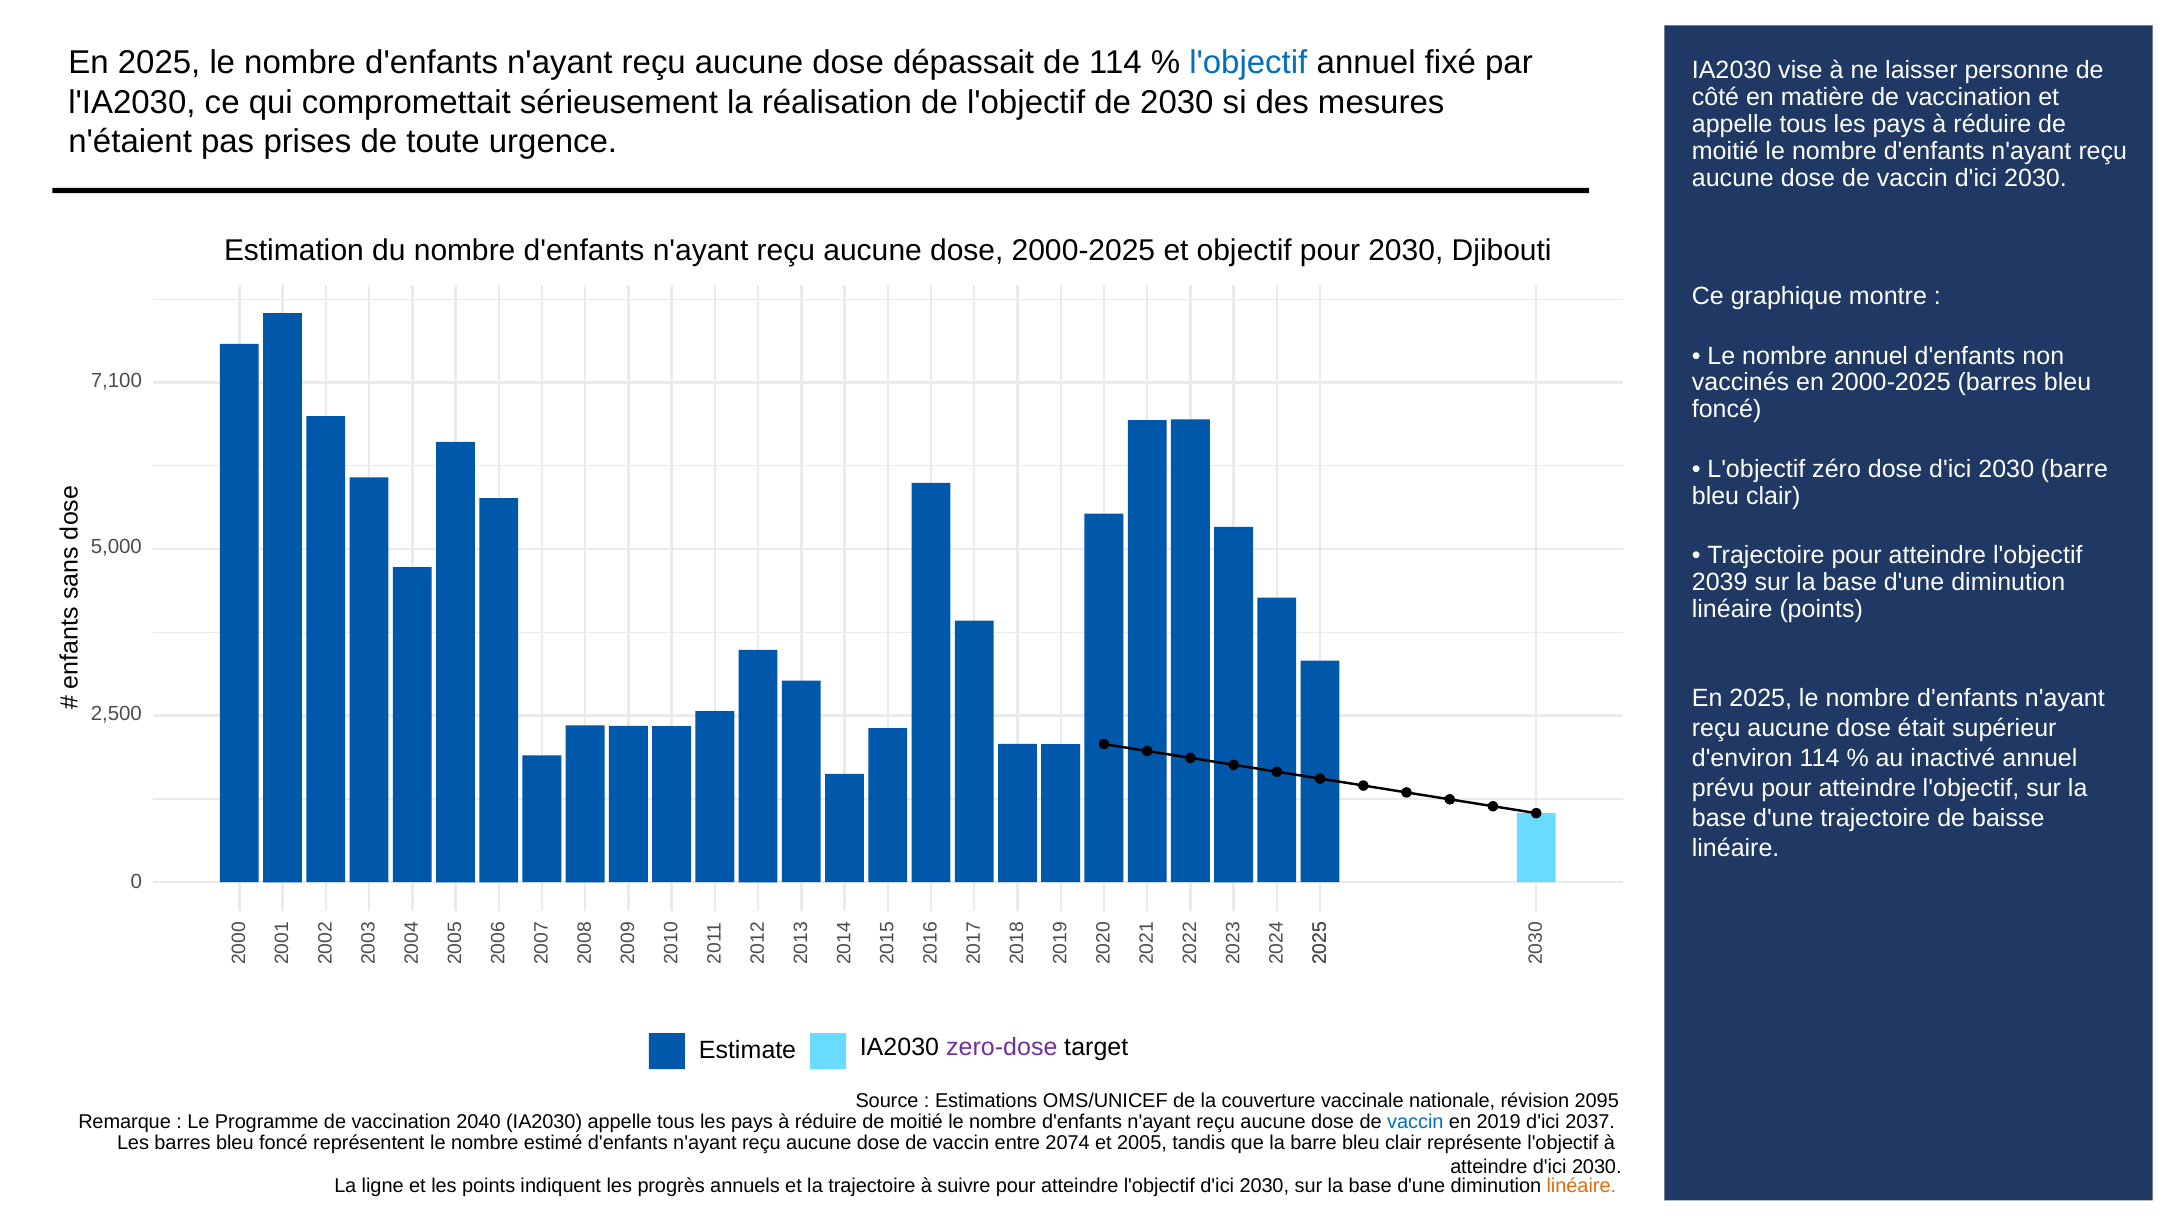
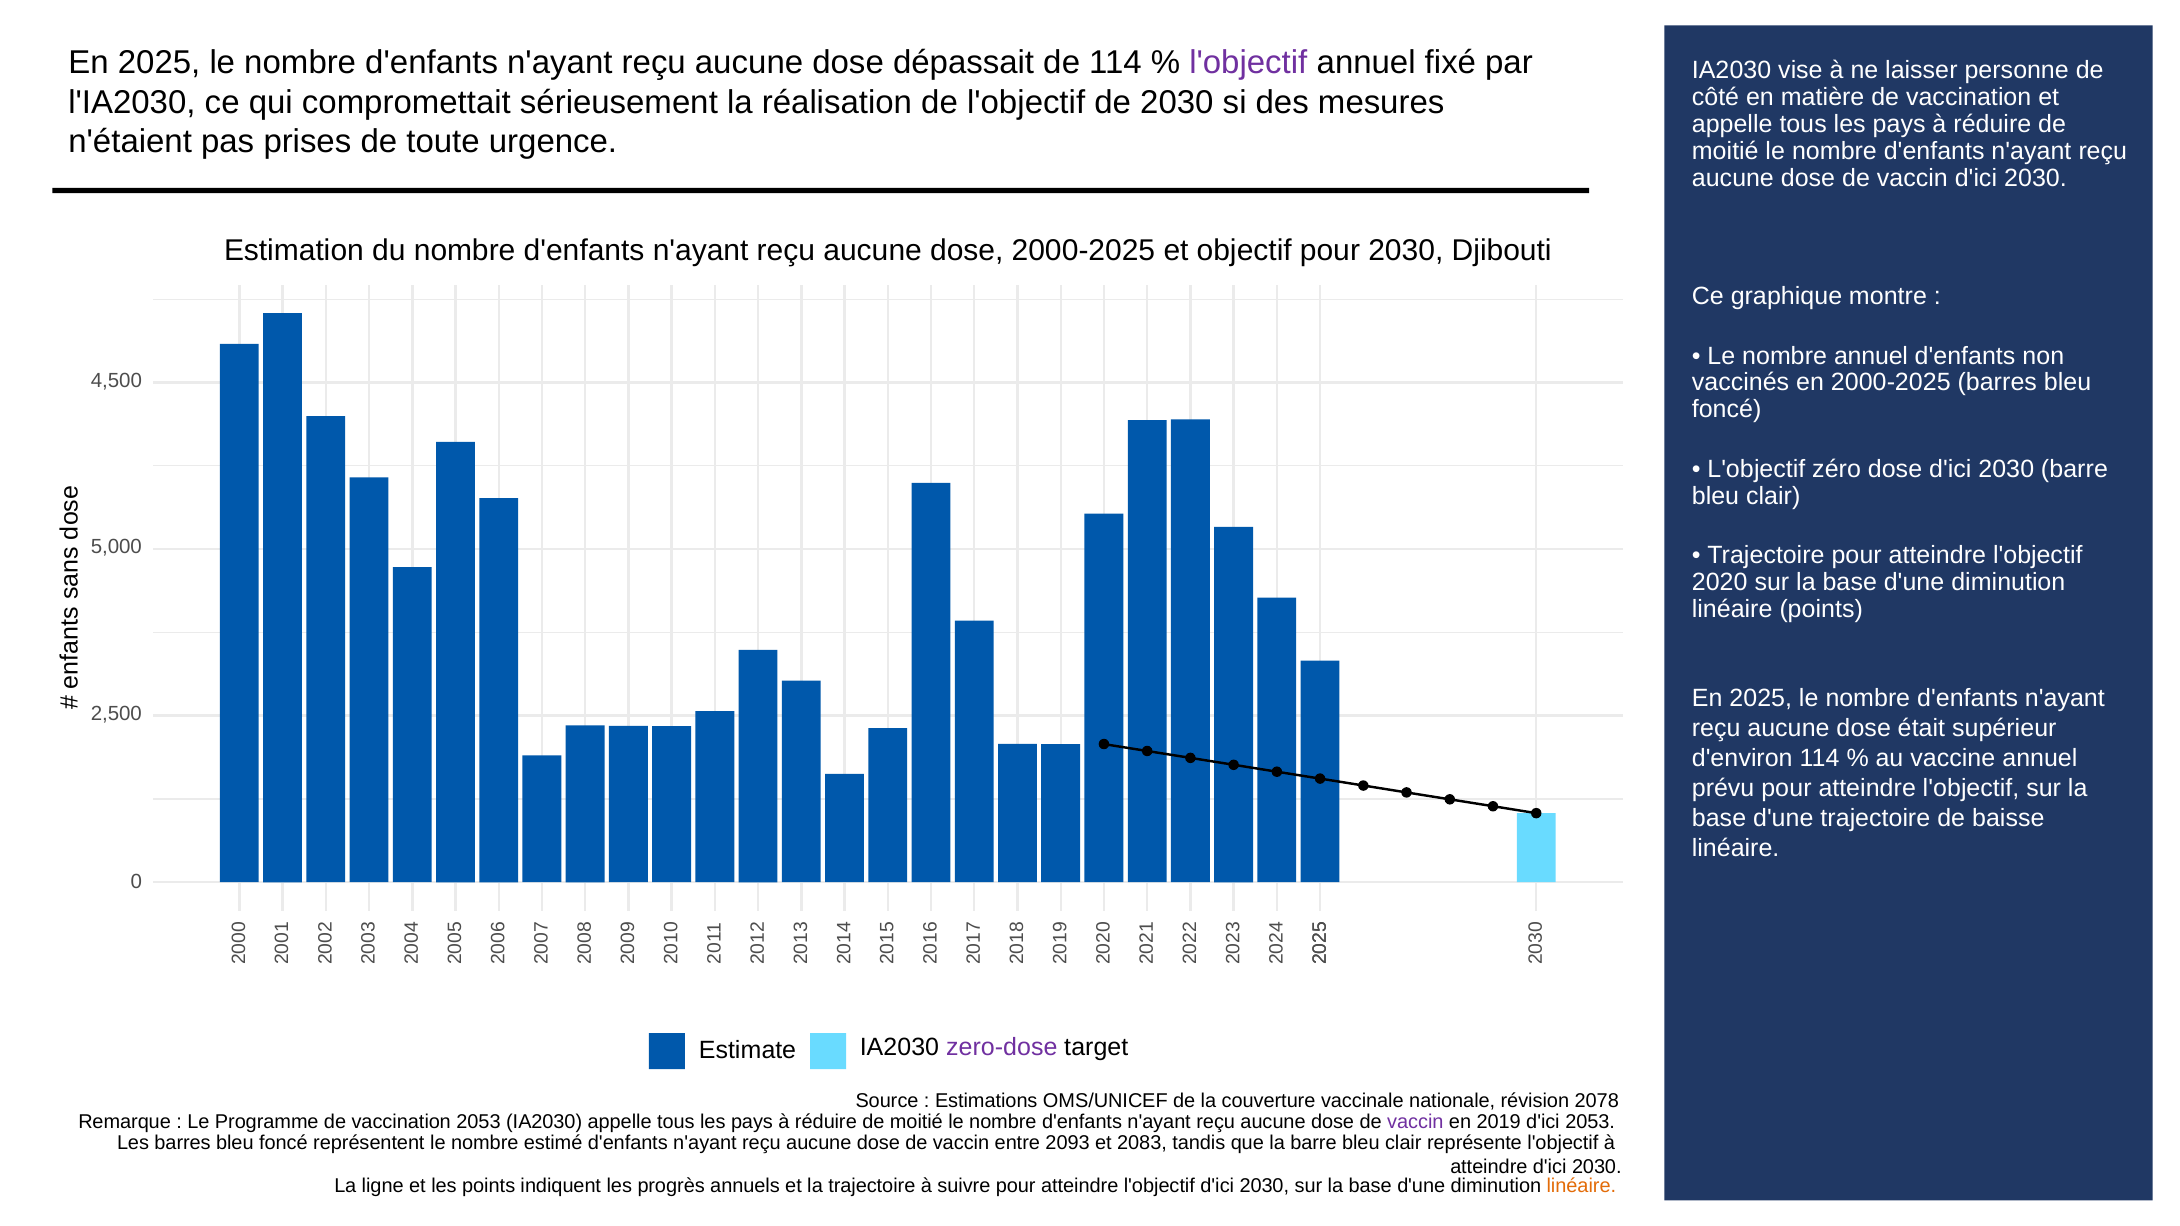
l'objectif at (1248, 63) colour: blue -> purple
7,100: 7,100 -> 4,500
2039: 2039 -> 2020
inactivé: inactivé -> vaccine
2095: 2095 -> 2078
vaccination 2040: 2040 -> 2053
vaccin at (1415, 1122) colour: blue -> purple
d'ici 2037: 2037 -> 2053
2074: 2074 -> 2093
2005: 2005 -> 2083
